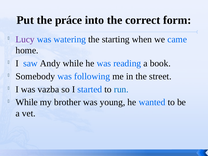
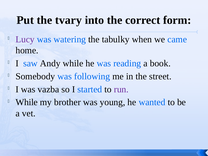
práce: práce -> tvary
starting: starting -> tabulky
run colour: blue -> purple
